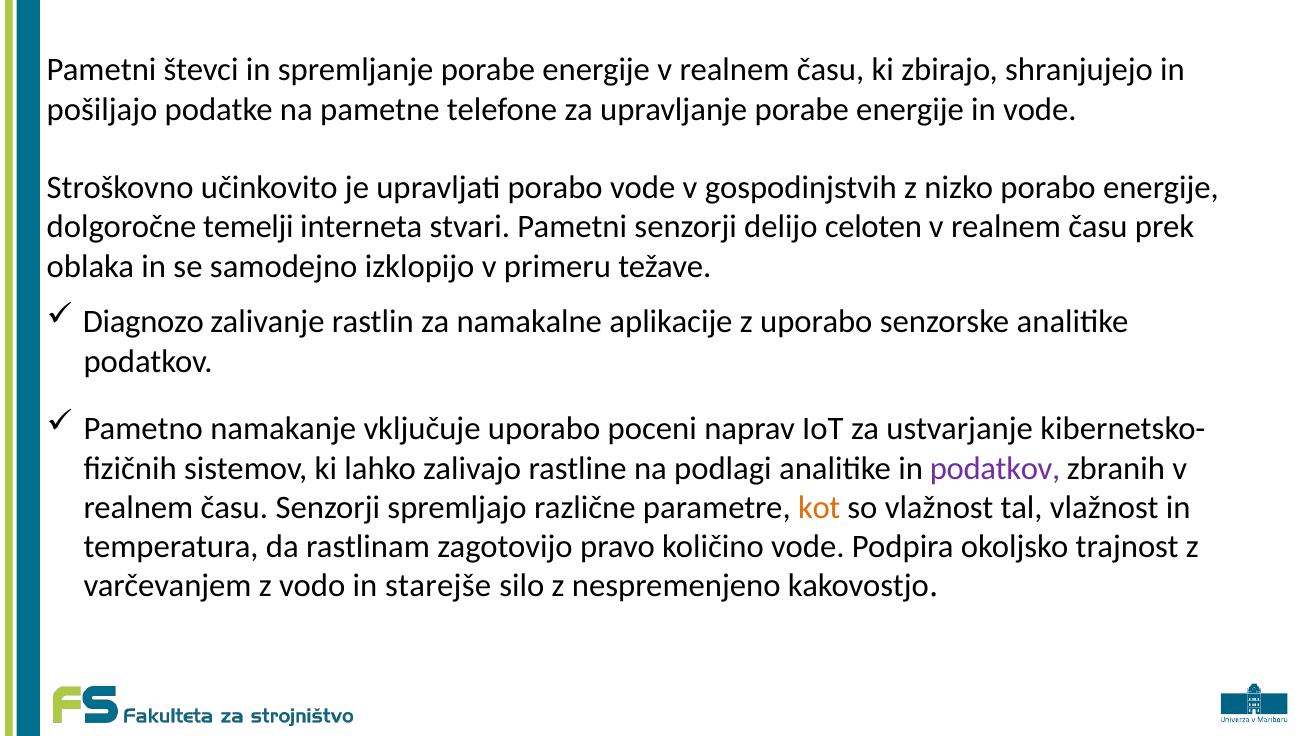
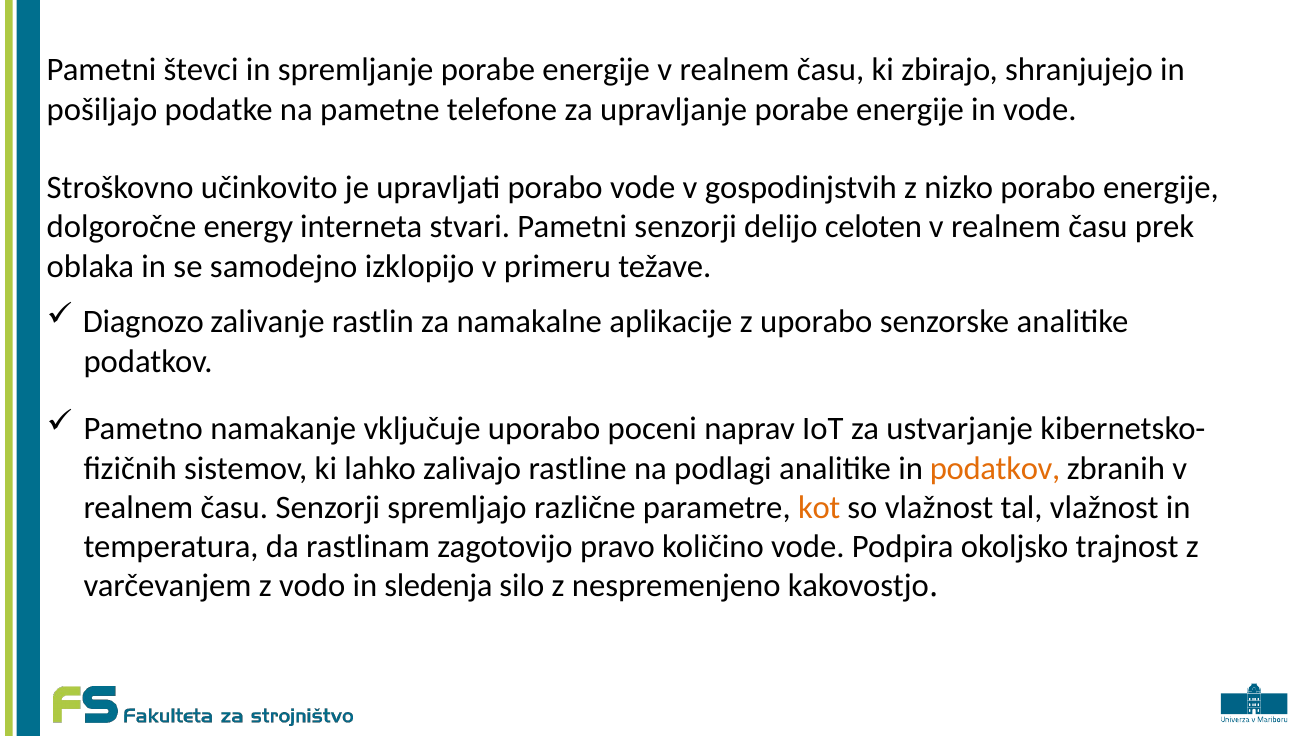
temelji: temelji -> energy
podatkov at (995, 468) colour: purple -> orange
starejše: starejše -> sledenja
